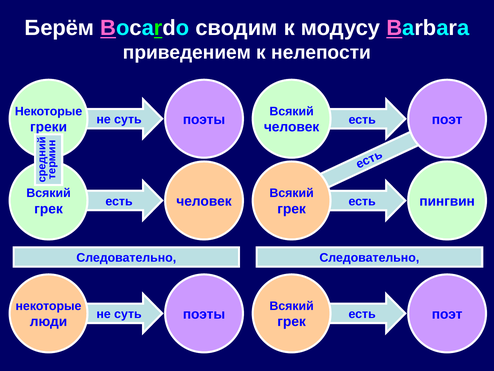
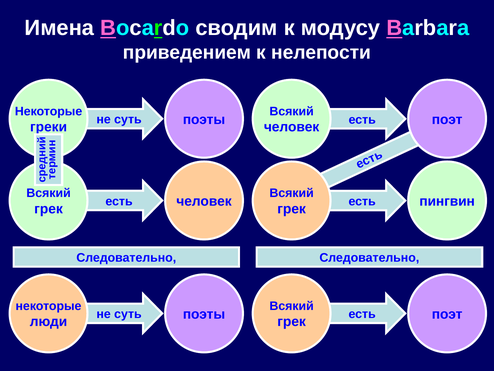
Берём: Берём -> Имена
